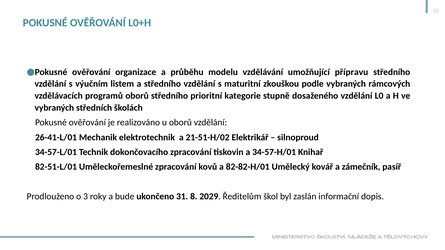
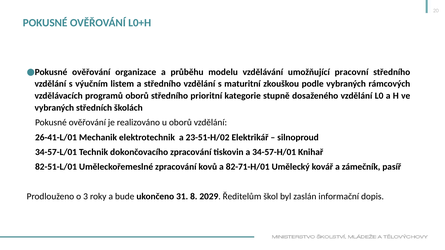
přípravu: přípravu -> pracovní
21-51-H/02: 21-51-H/02 -> 23-51-H/02
82-82-H/01: 82-82-H/01 -> 82-71-H/01
